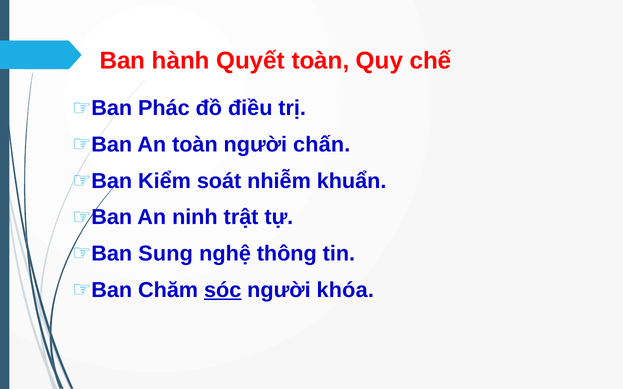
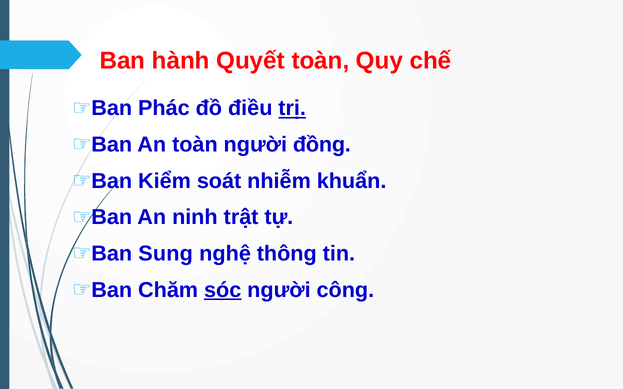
trị underline: none -> present
chấn: chấn -> đồng
khóa: khóa -> công
